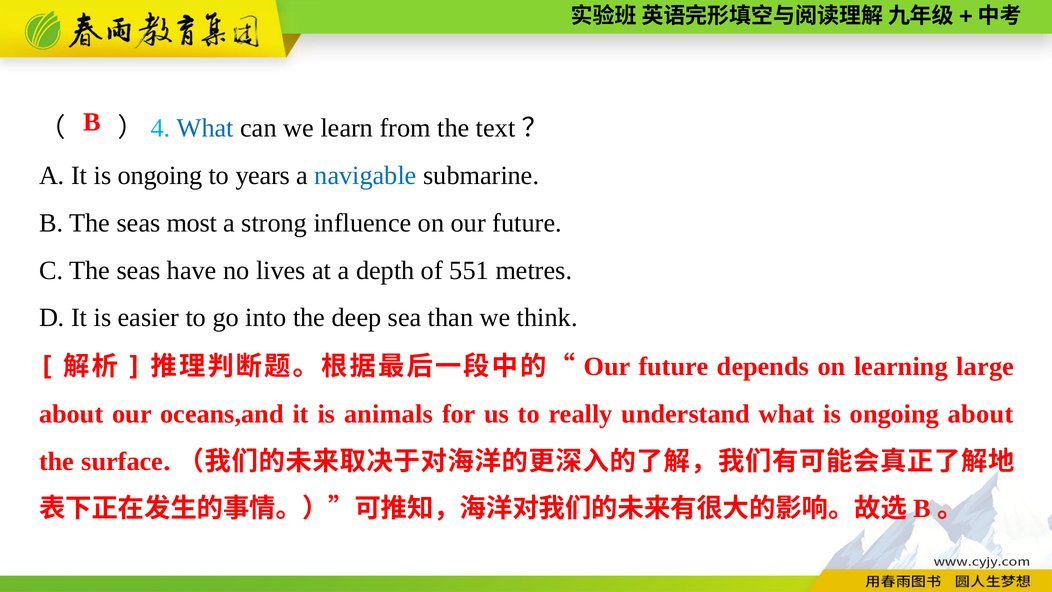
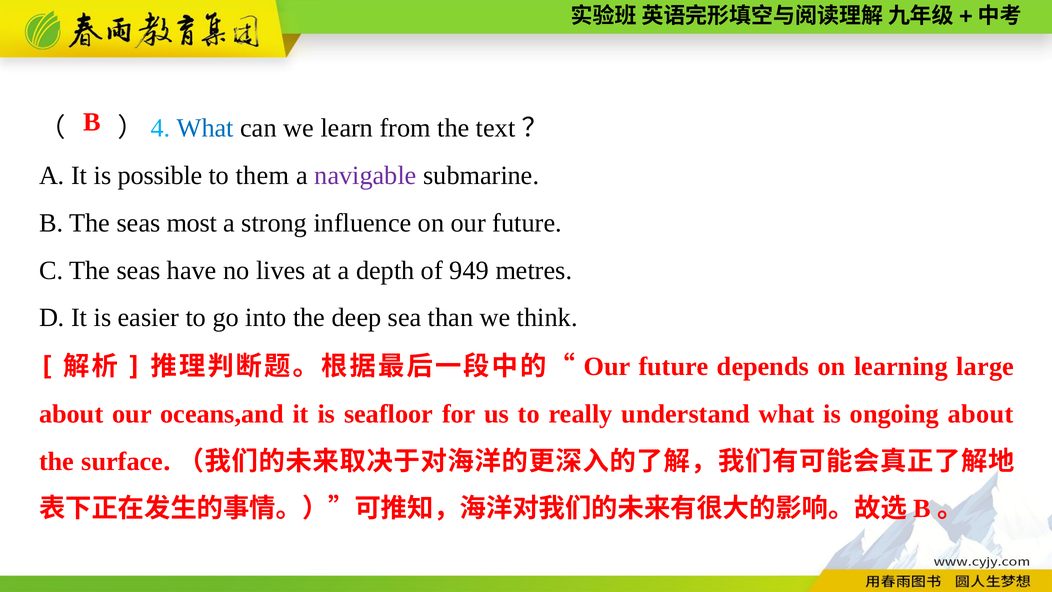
It is ongoing: ongoing -> possible
years: years -> them
navigable colour: blue -> purple
551: 551 -> 949
animals: animals -> seafloor
